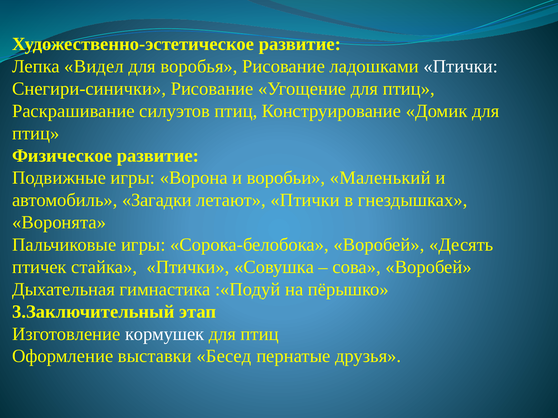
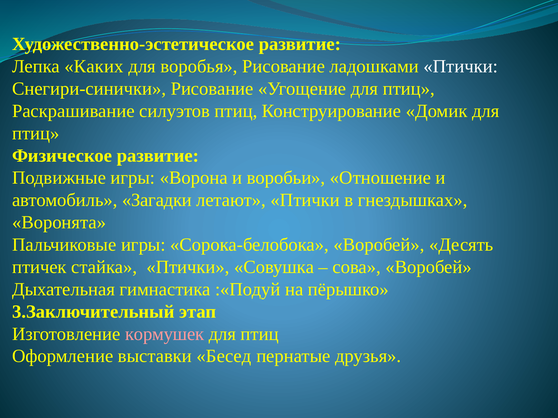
Видел: Видел -> Каких
Маленький: Маленький -> Отношение
кормушек colour: white -> pink
